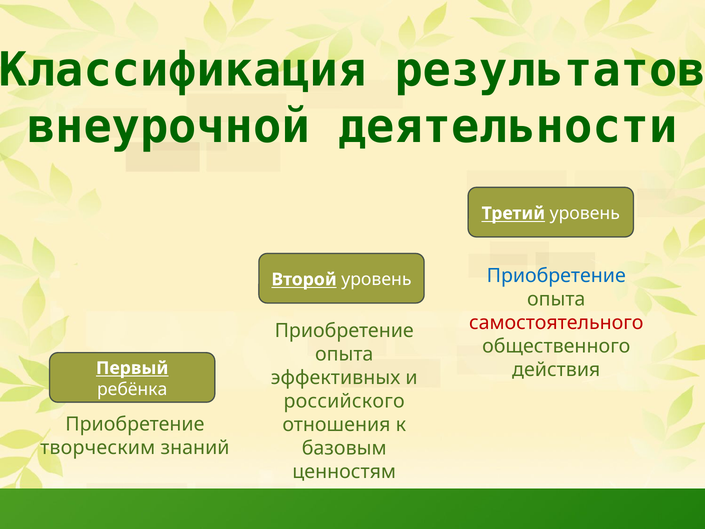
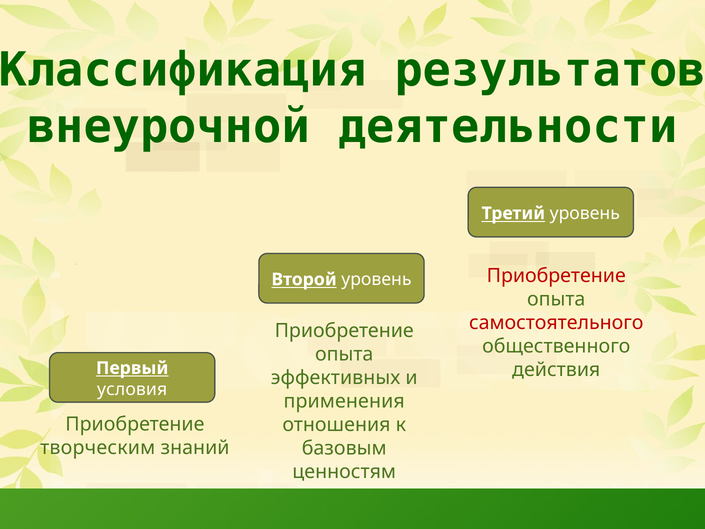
Приобретение at (556, 276) colour: blue -> red
ребёнка: ребёнка -> условия
российского: российского -> применения
